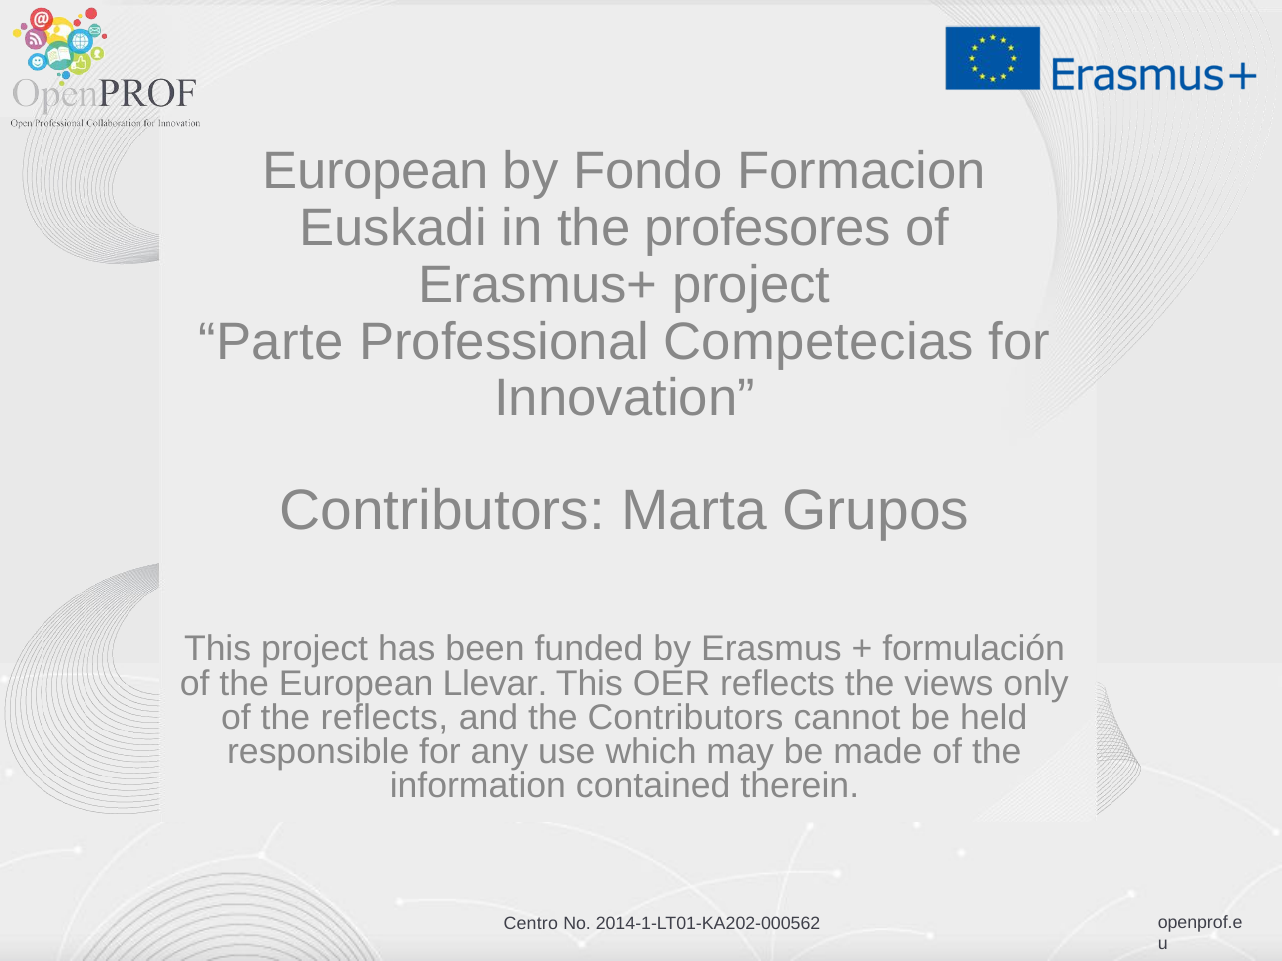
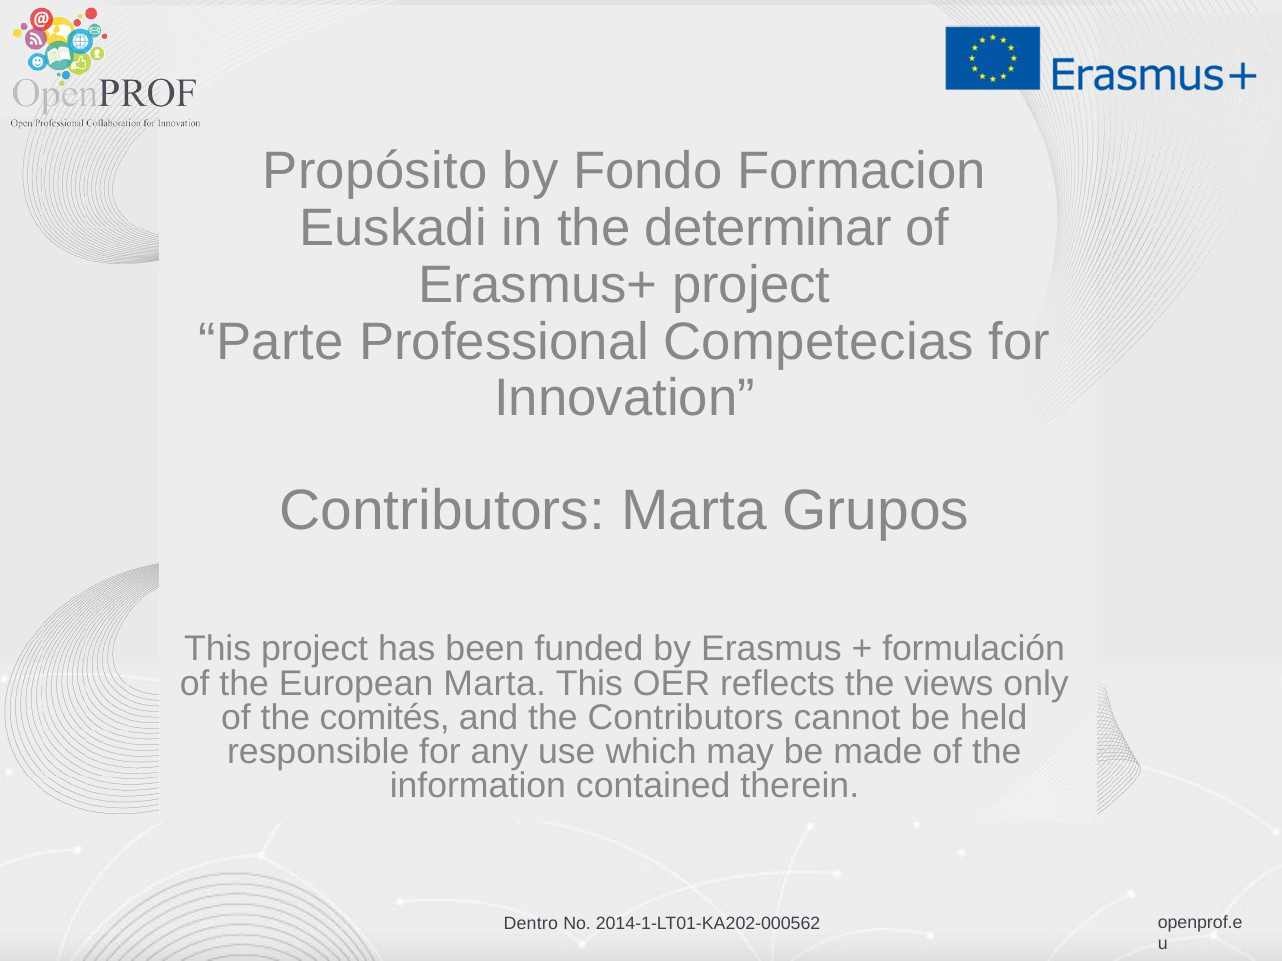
European at (376, 171): European -> Propósito
profesores: profesores -> determinar
European Llevar: Llevar -> Marta
the reflects: reflects -> comités
Centro: Centro -> Dentro
